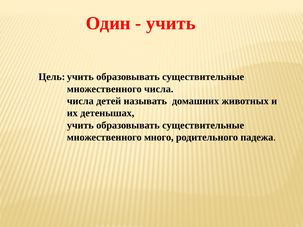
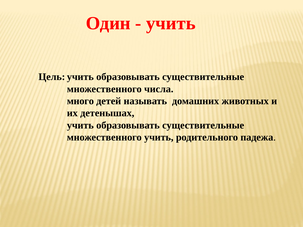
числа at (80, 101): числа -> много
множественного много: много -> учить
